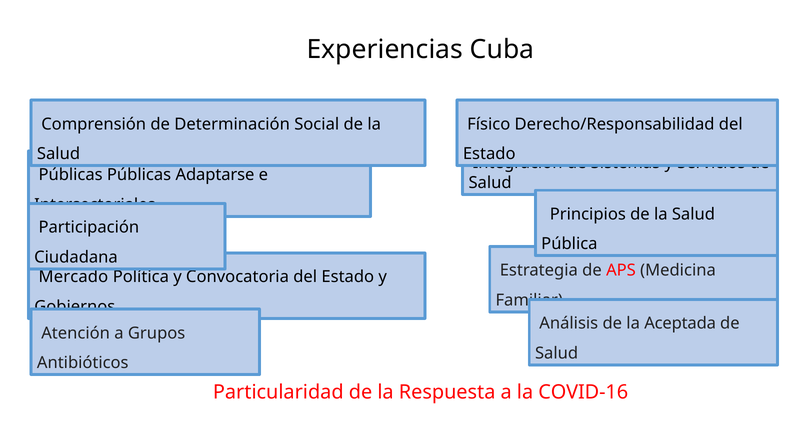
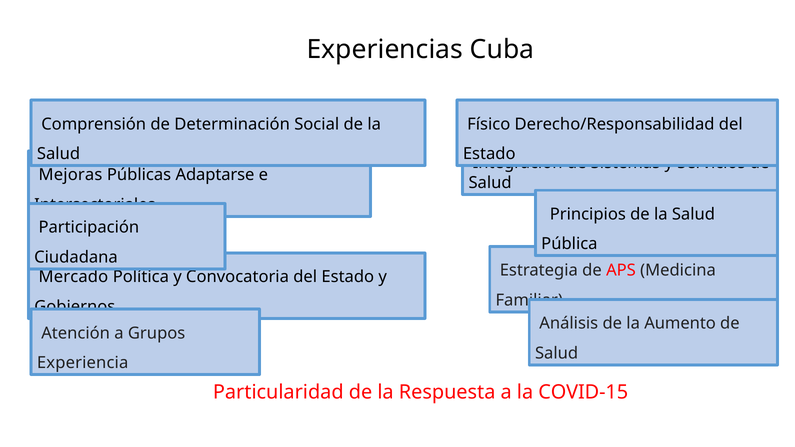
Públicas at (71, 175): Públicas -> Mejoras
Aceptada: Aceptada -> Aumento
Antibióticos: Antibióticos -> Experiencia
COVID-16: COVID-16 -> COVID-15
